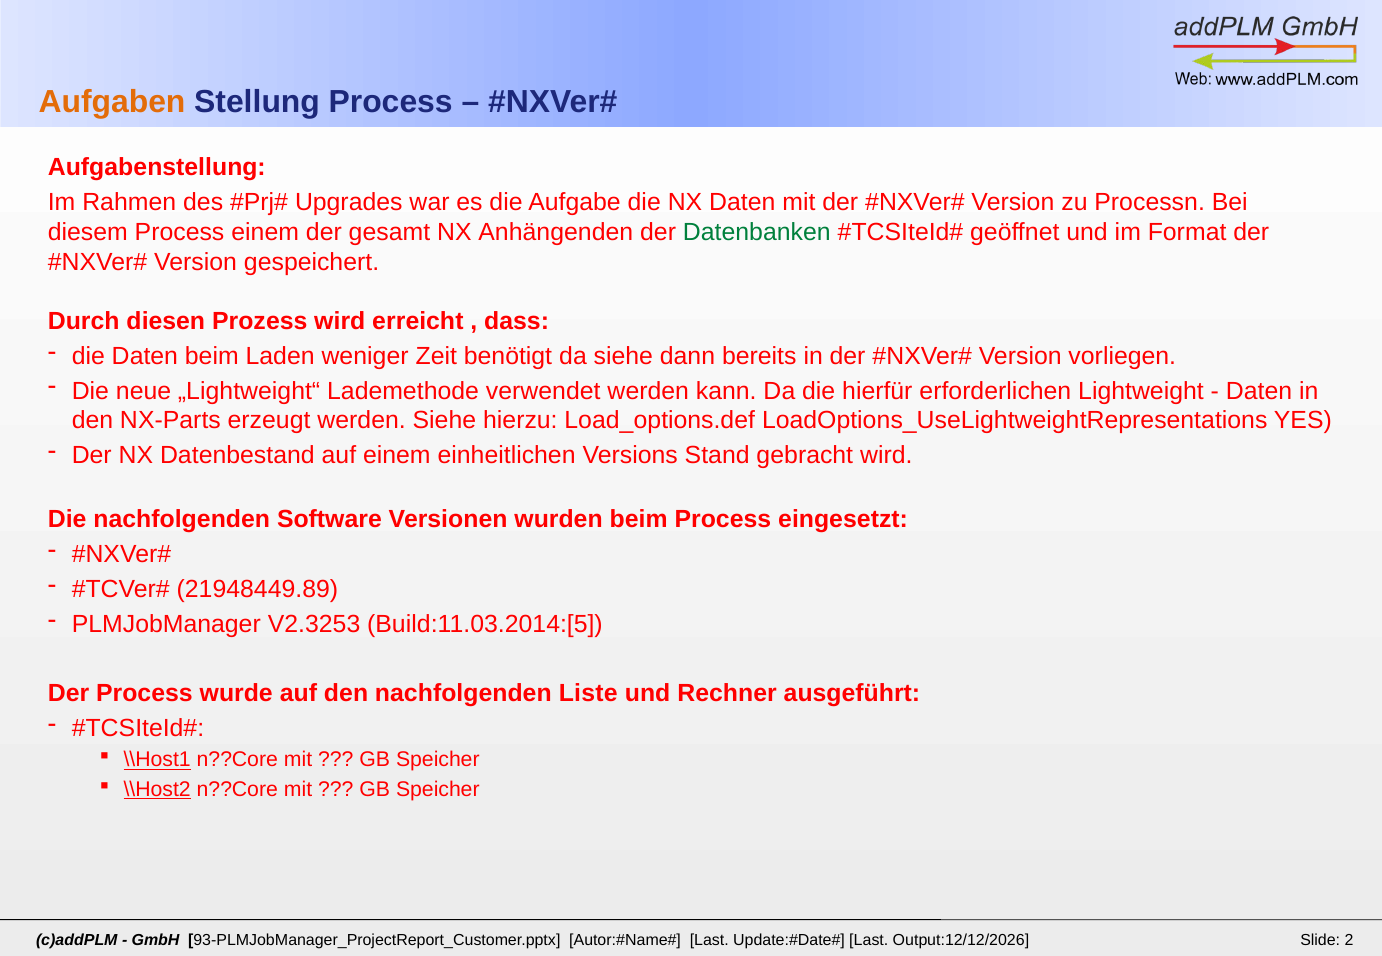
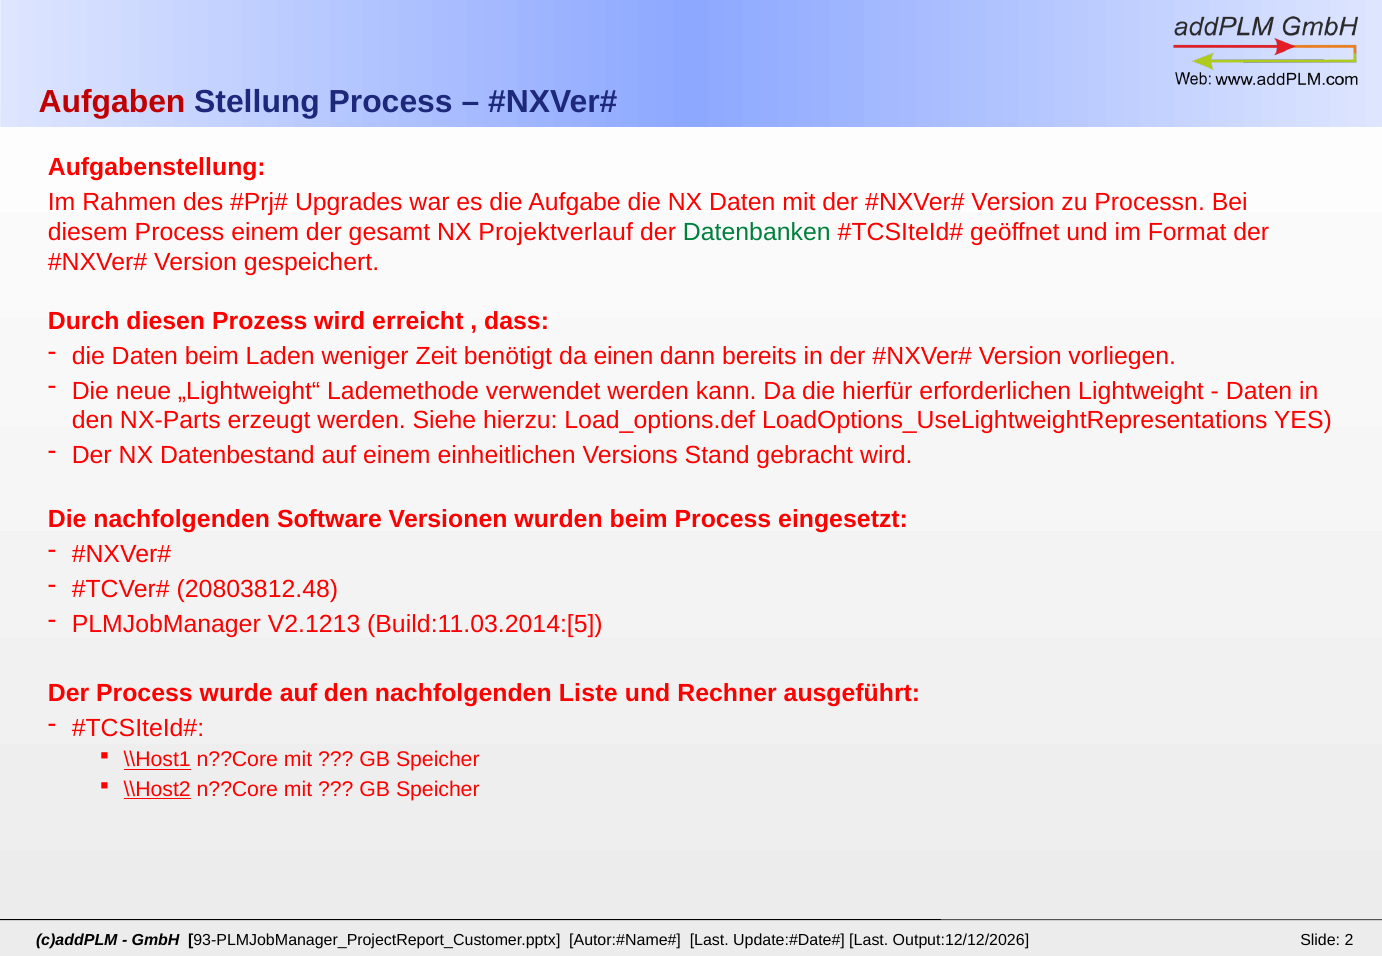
Aufgaben colour: orange -> red
Anhängenden: Anhängenden -> Projektverlauf
da siehe: siehe -> einen
21948449.89: 21948449.89 -> 20803812.48
V2.3253: V2.3253 -> V2.1213
